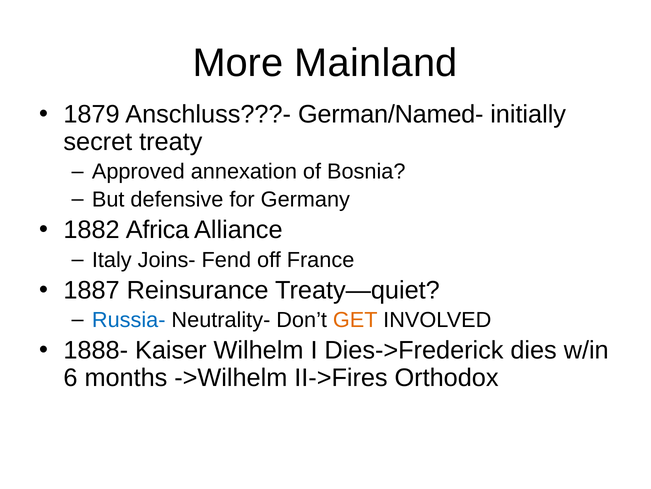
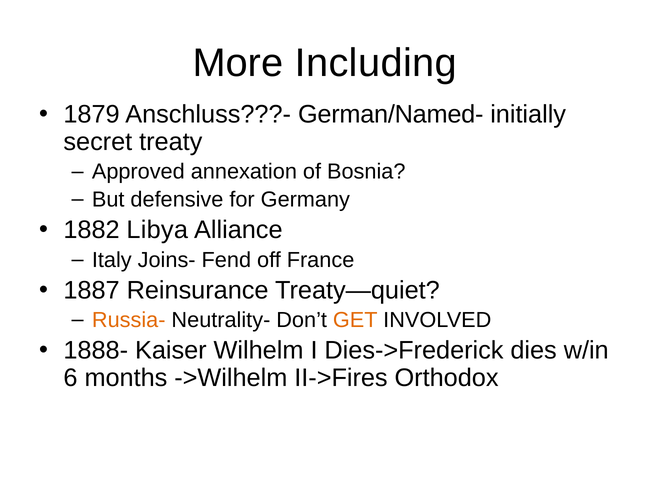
Mainland: Mainland -> Including
Africa: Africa -> Libya
Russia- colour: blue -> orange
